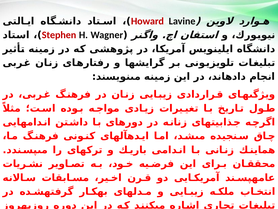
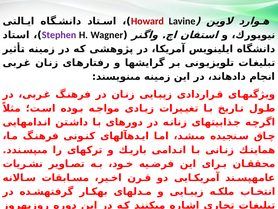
Stephen colour: red -> purple
